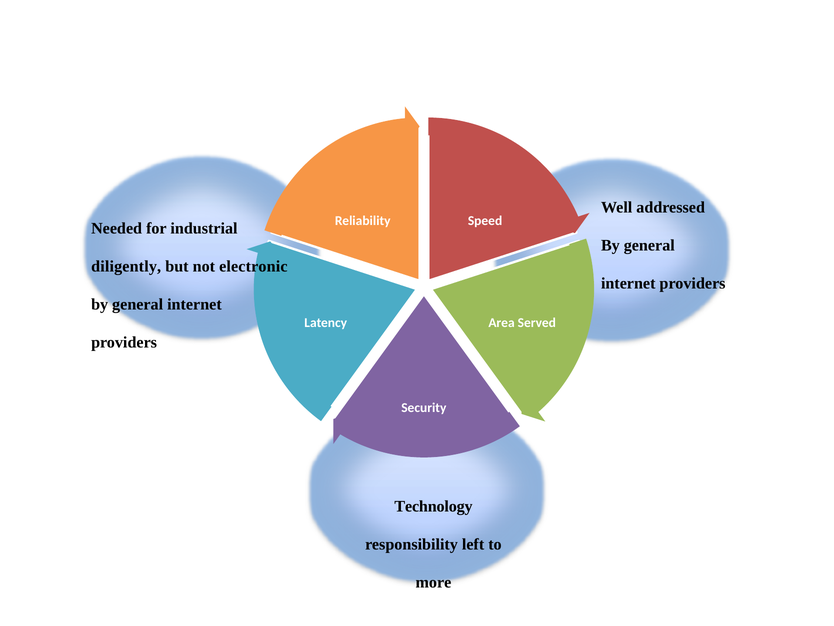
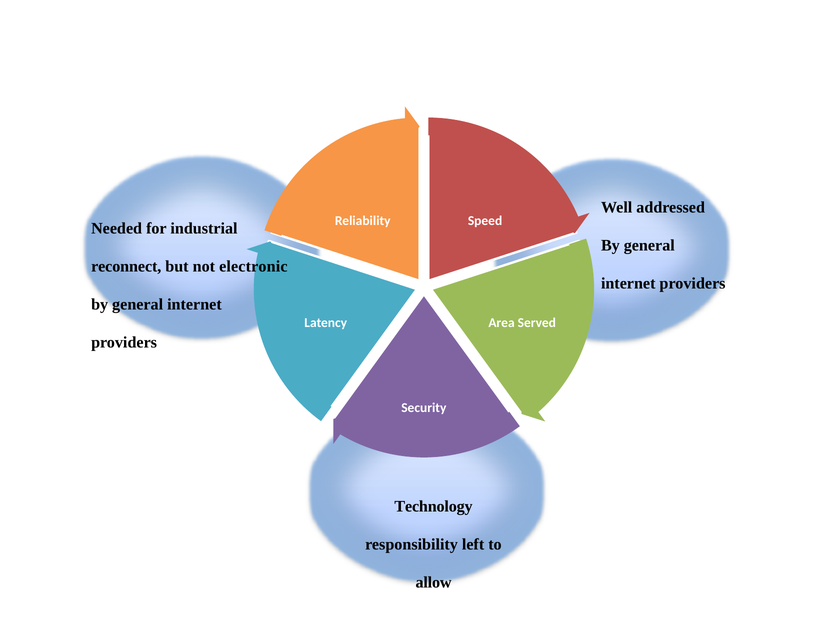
diligently: diligently -> reconnect
more: more -> allow
